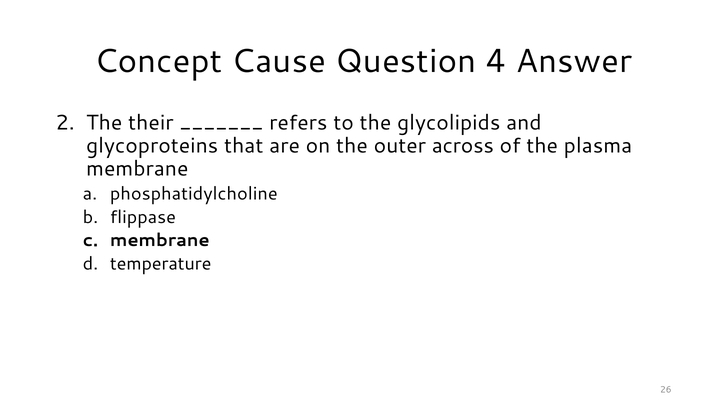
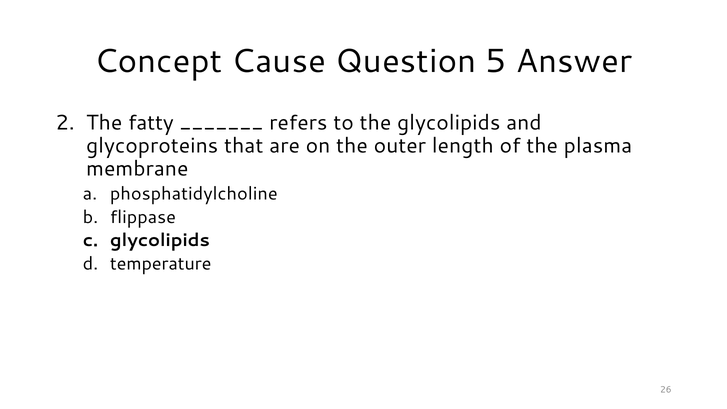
4: 4 -> 5
their: their -> fatty
across: across -> length
membrane at (160, 240): membrane -> glycolipids
